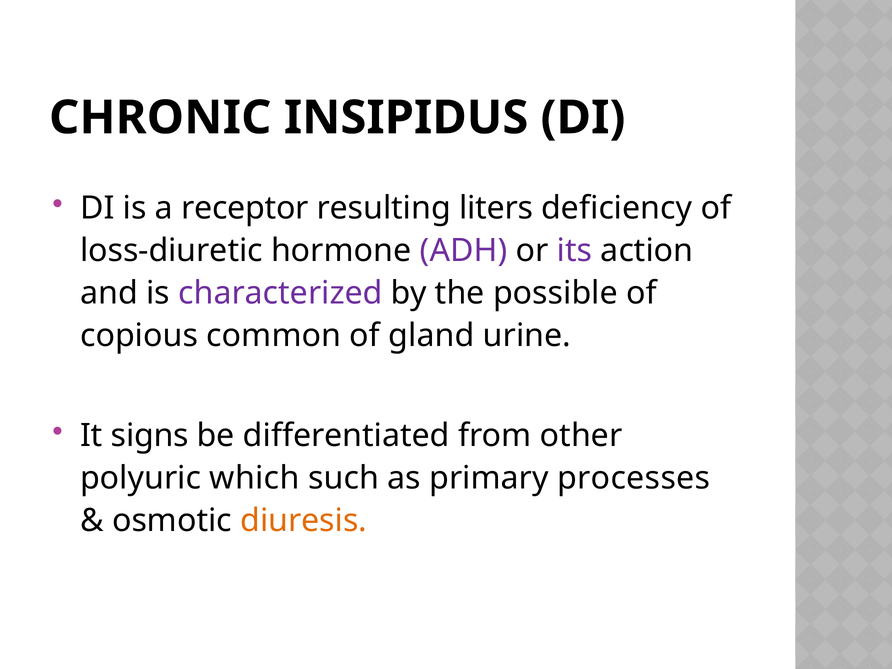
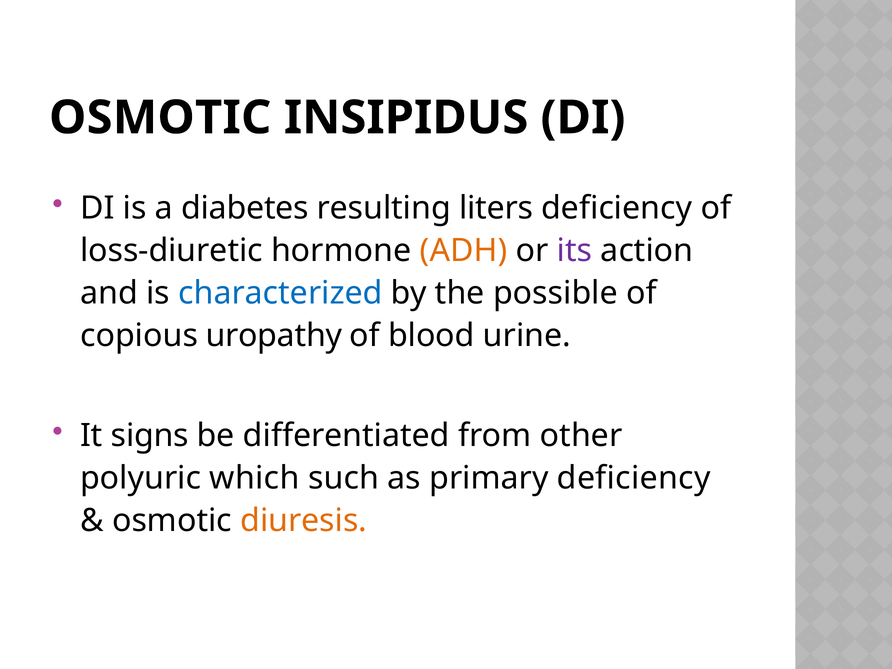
CHRONIC at (160, 118): CHRONIC -> OSMOTIC
receptor: receptor -> diabetes
ADH colour: purple -> orange
characterized colour: purple -> blue
common: common -> uropathy
gland: gland -> blood
primary processes: processes -> deficiency
